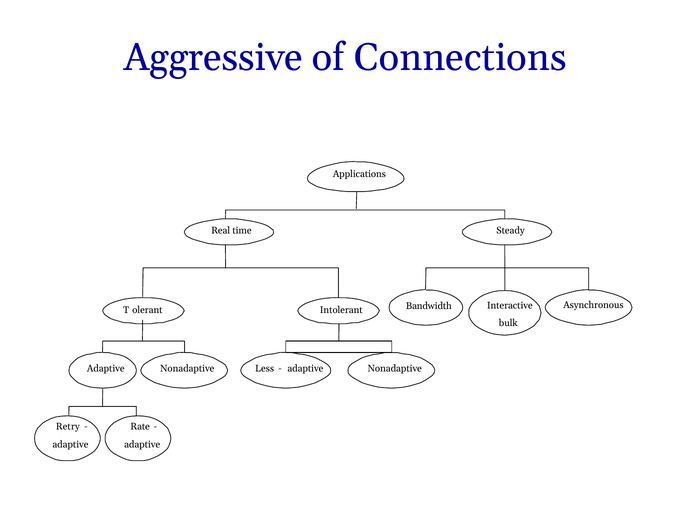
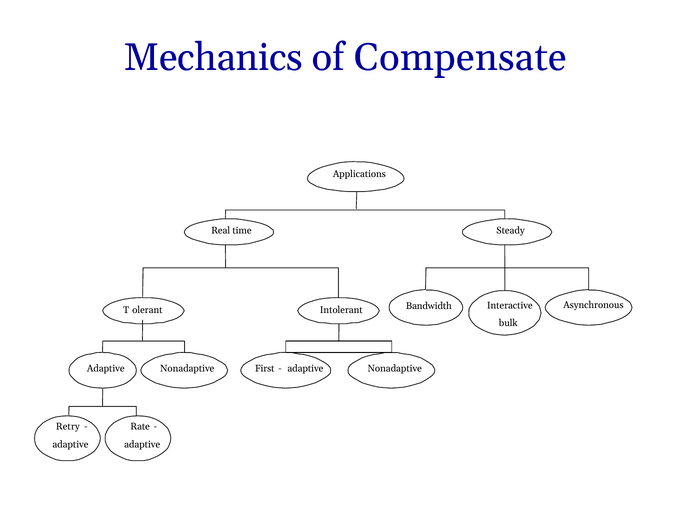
Aggressive: Aggressive -> Mechanics
Connections: Connections -> Compensate
Less: Less -> First
